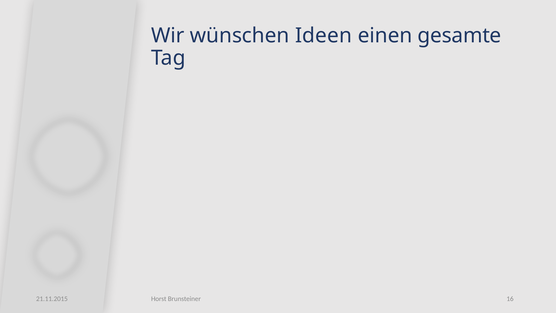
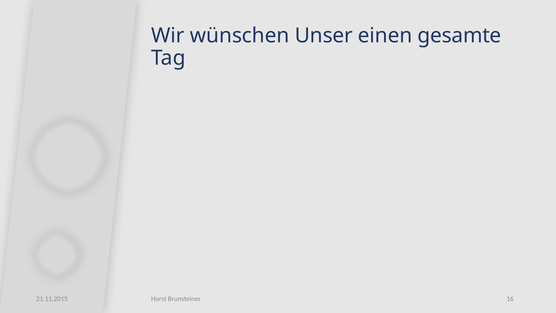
Ideen: Ideen -> Unser
